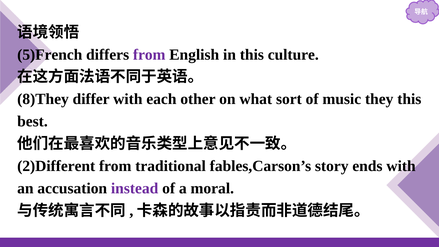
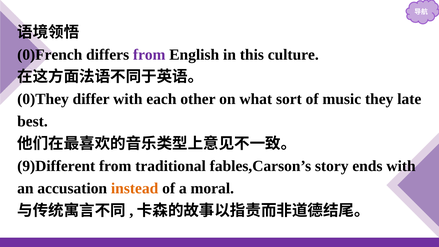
5)French: 5)French -> 0)French
8)They: 8)They -> 0)They
they this: this -> late
2)Different: 2)Different -> 9)Different
instead colour: purple -> orange
